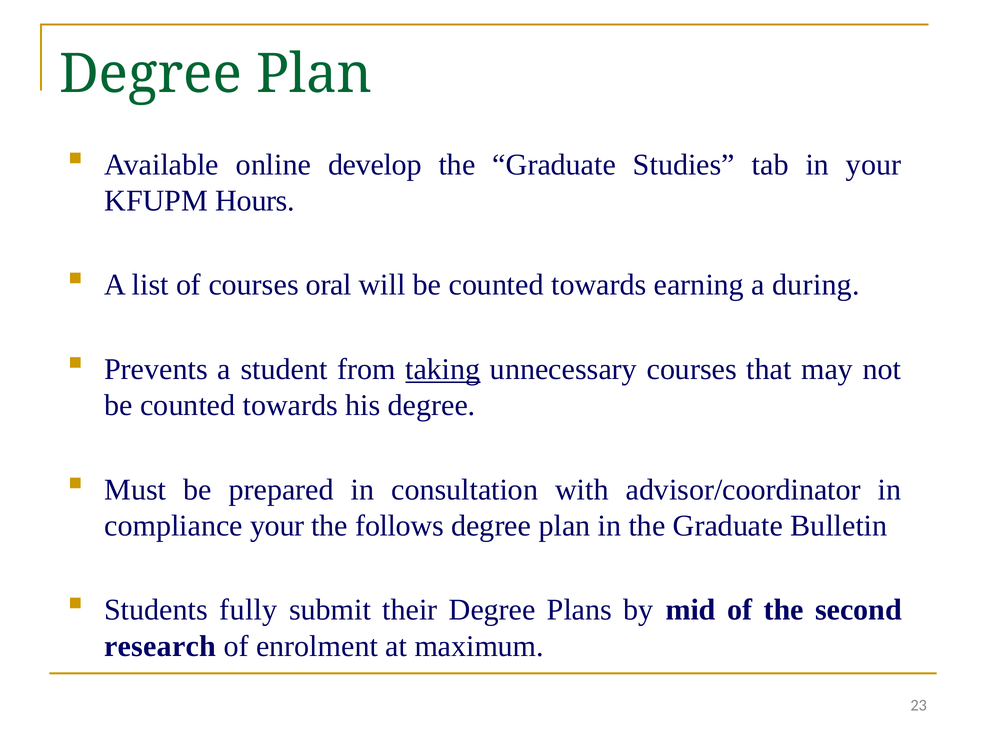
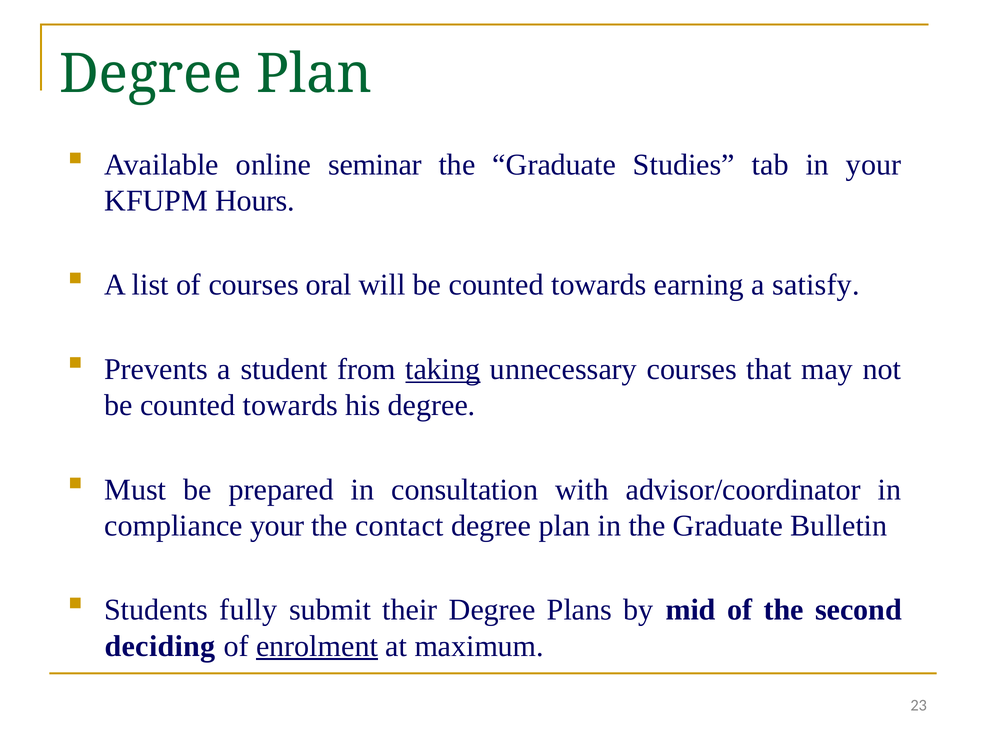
develop: develop -> seminar
during: during -> satisfy
follows: follows -> contact
research: research -> deciding
enrolment underline: none -> present
